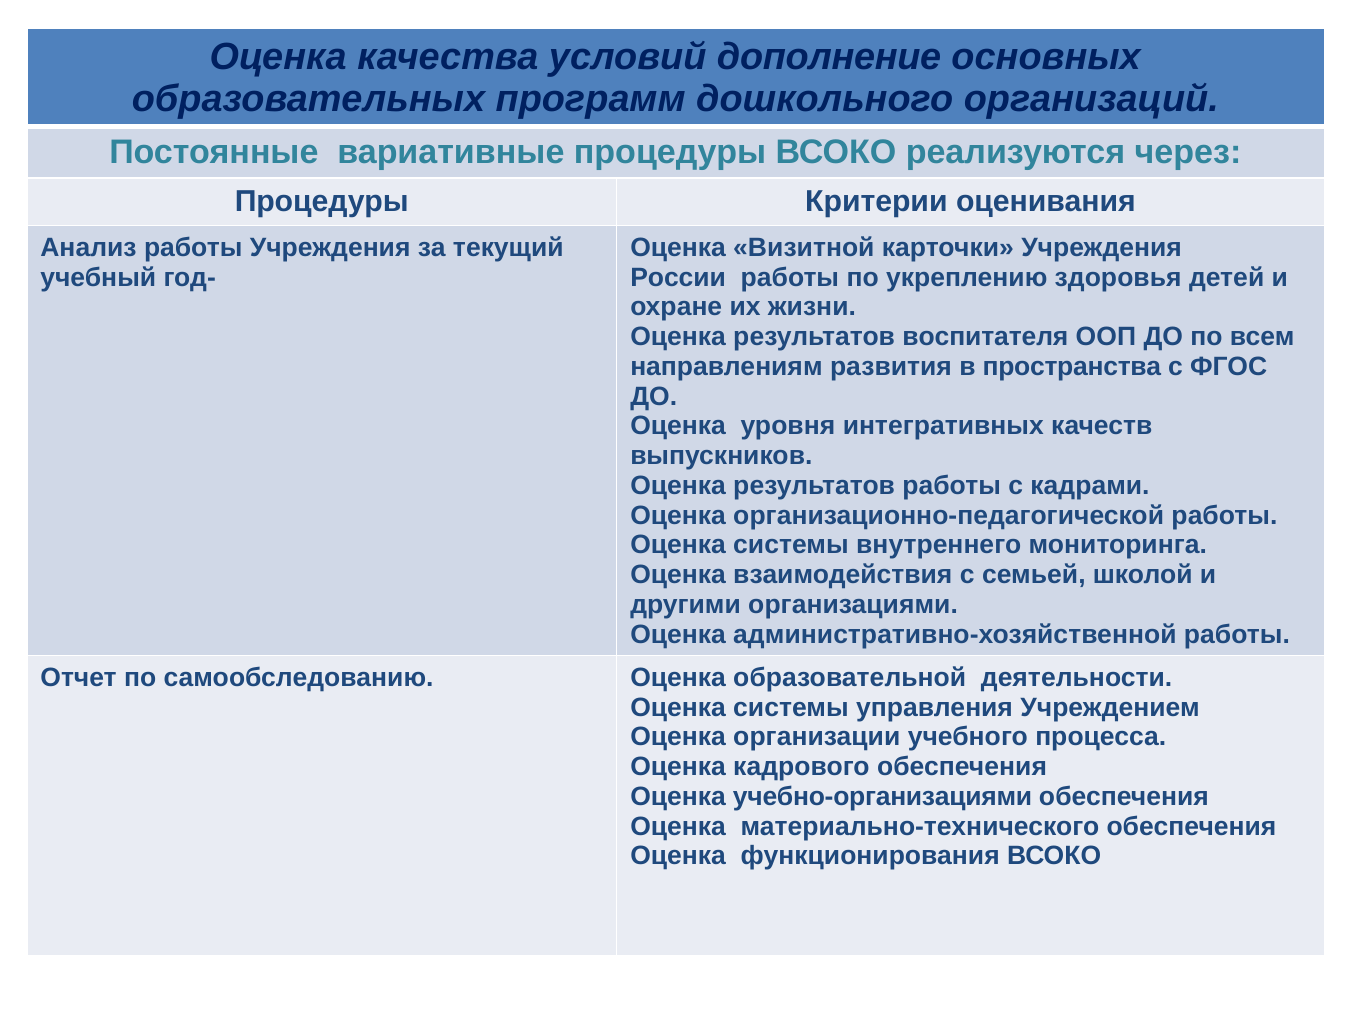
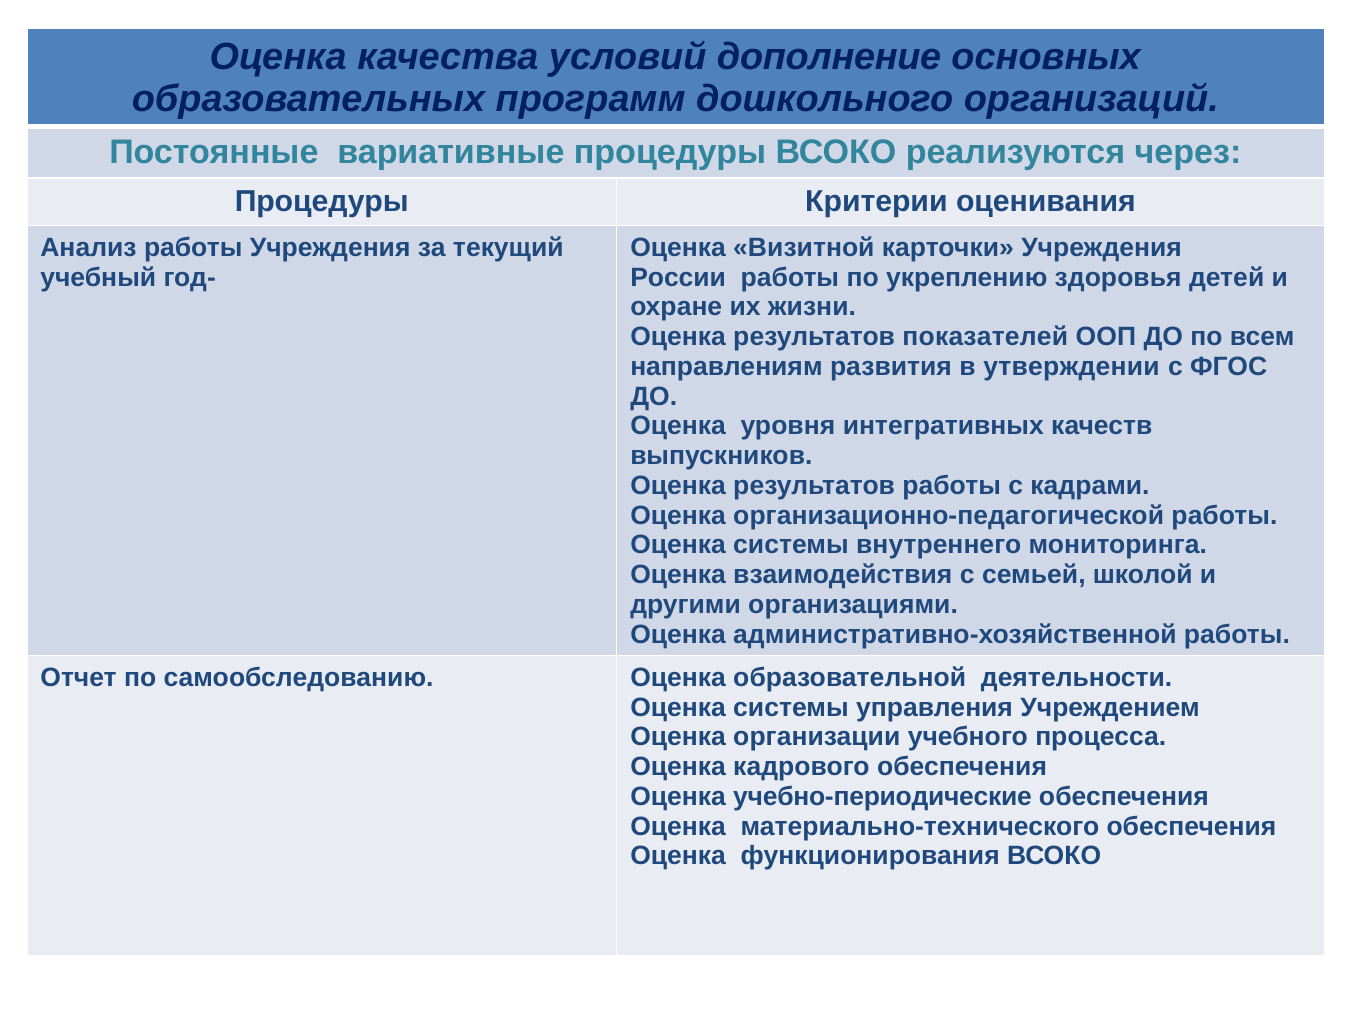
воспитателя: воспитателя -> показателей
пространства: пространства -> утверждении
учебно-организациями: учебно-организациями -> учебно-периодические
